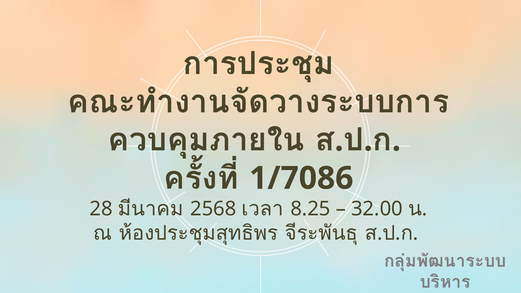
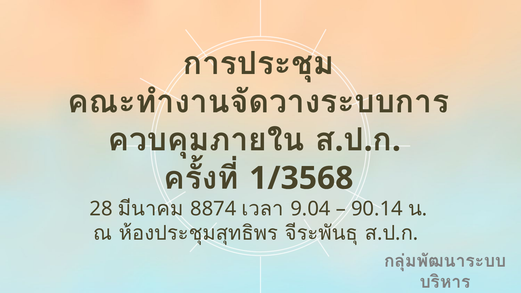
1/7086: 1/7086 -> 1/3568
2568: 2568 -> 8874
8.25: 8.25 -> 9.04
32.00: 32.00 -> 90.14
